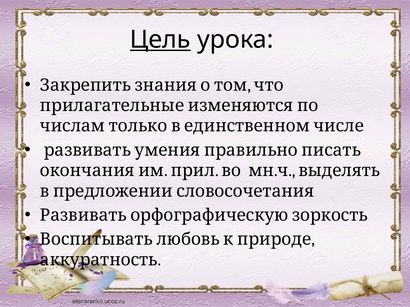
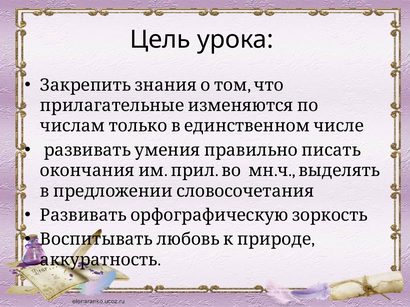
Цель underline: present -> none
